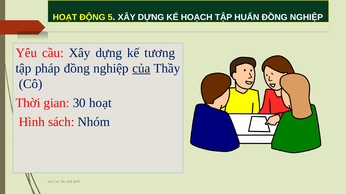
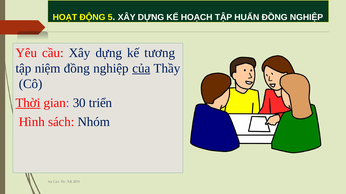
pháp: pháp -> niệm
Thời underline: none -> present
30 hoạt: hoạt -> triển
